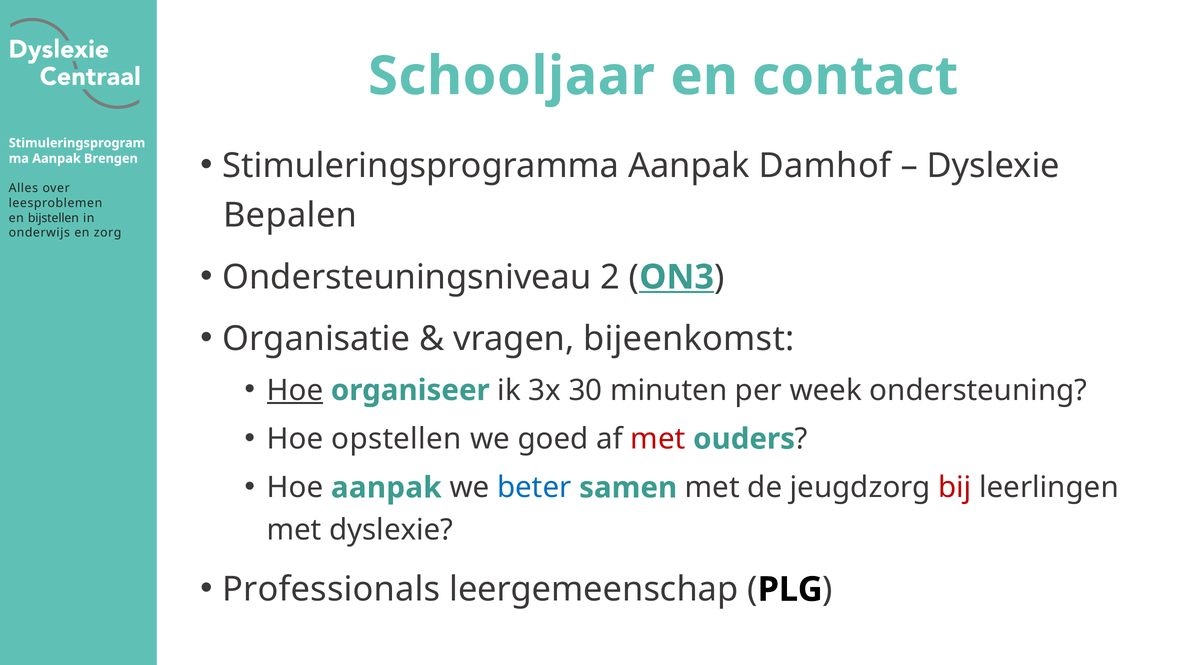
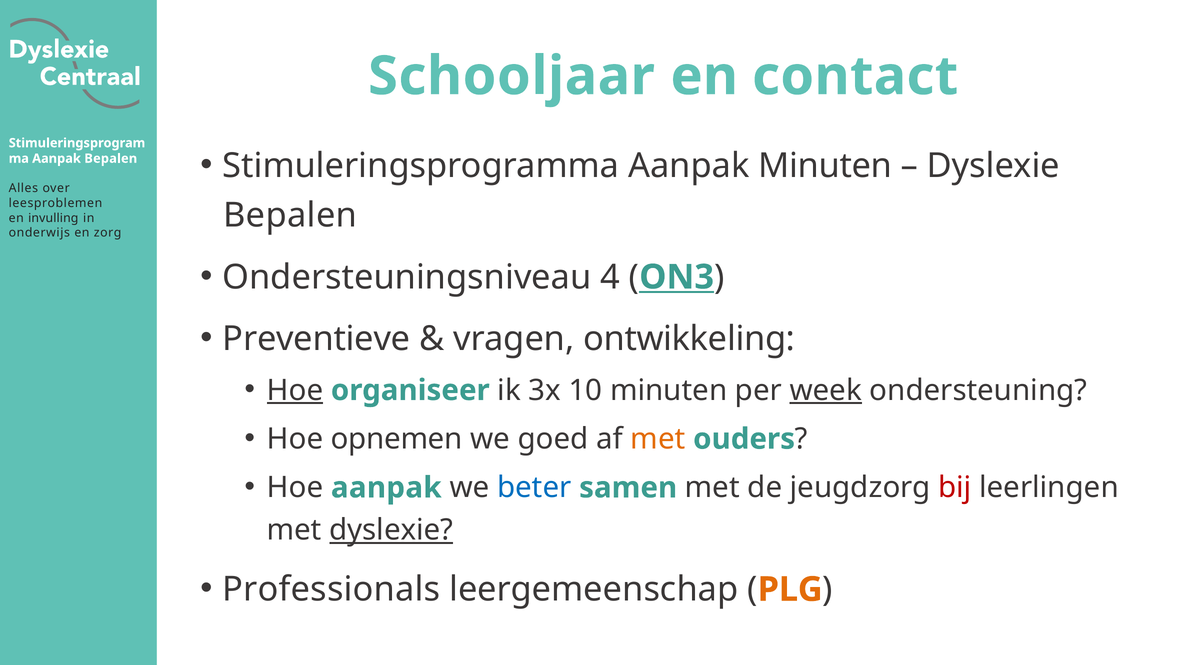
Aanpak Damhof: Damhof -> Minuten
Aanpak Brengen: Brengen -> Bepalen
bijstellen: bijstellen -> invulling
2: 2 -> 4
Organisatie: Organisatie -> Preventieve
bijeenkomst: bijeenkomst -> ontwikkeling
30: 30 -> 10
week underline: none -> present
opstellen: opstellen -> opnemen
met at (658, 439) colour: red -> orange
dyslexie at (391, 530) underline: none -> present
PLG colour: black -> orange
